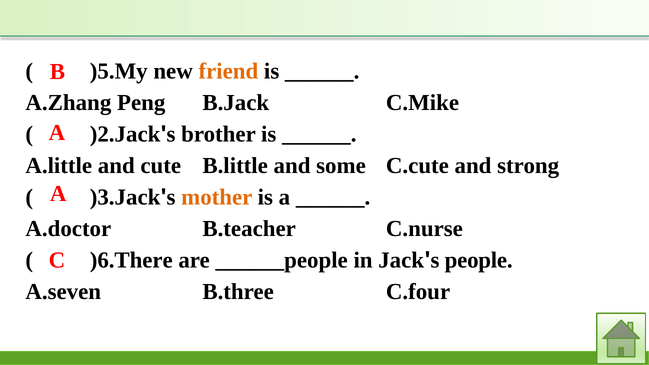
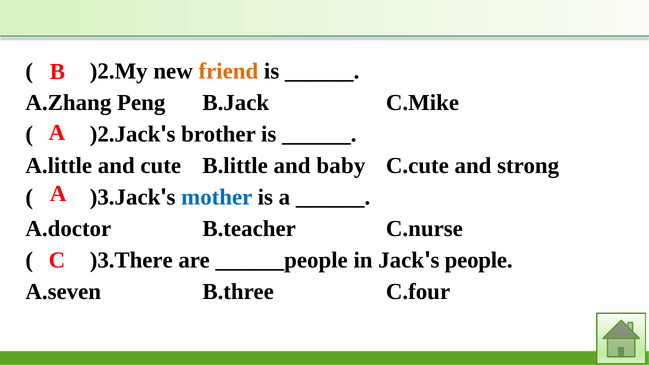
)5.My: )5.My -> )2.My
some: some -> baby
mother colour: orange -> blue
)6.There: )6.There -> )3.There
